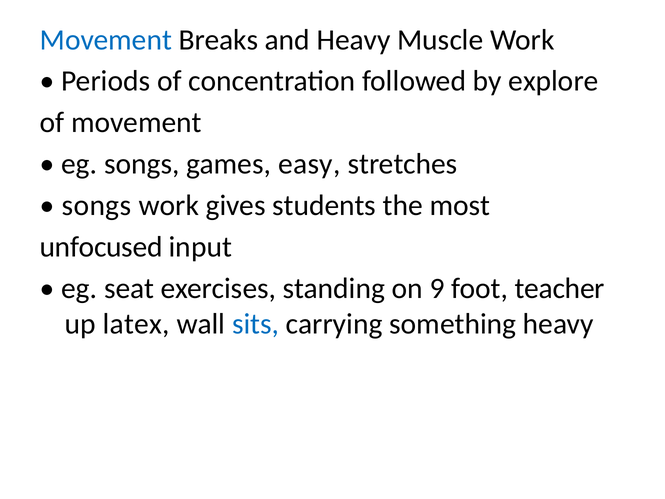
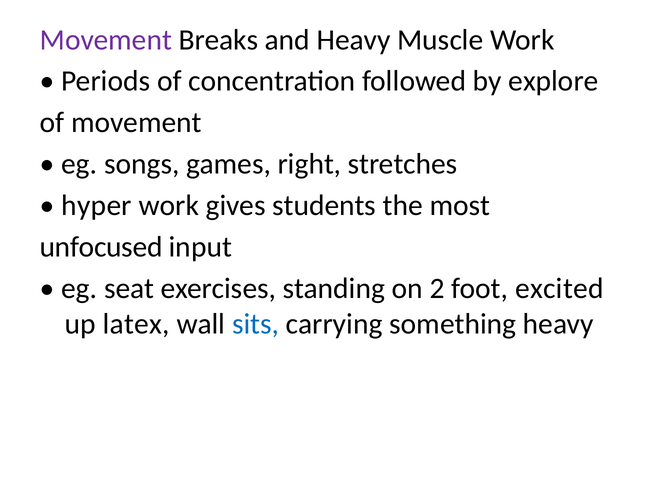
Movement at (106, 40) colour: blue -> purple
easy: easy -> right
songs at (97, 205): songs -> hyper
9: 9 -> 2
teacher: teacher -> excited
